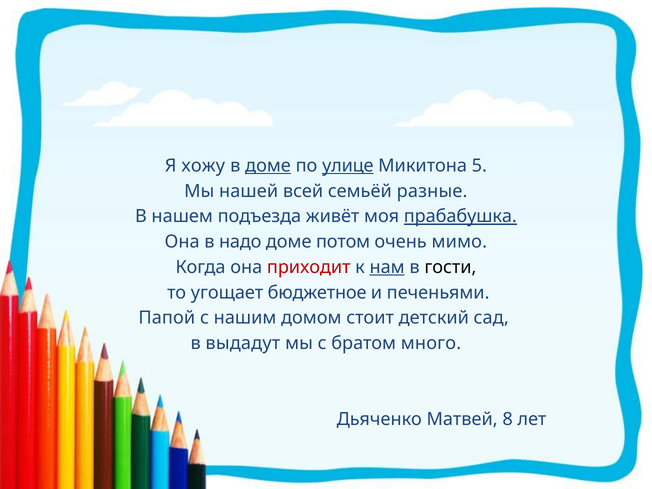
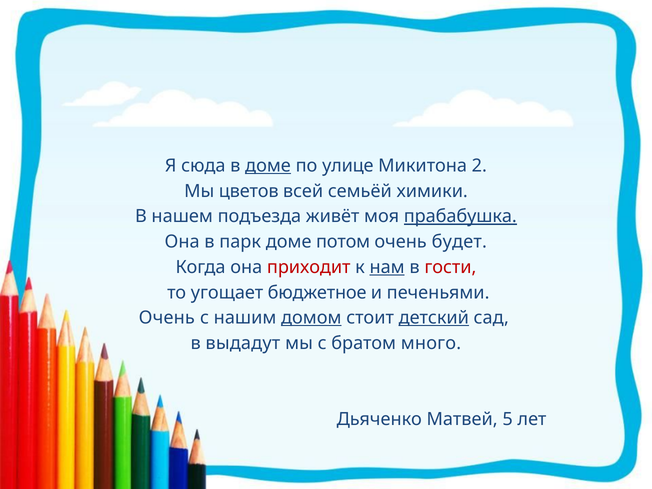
хожу: хожу -> сюда
улице underline: present -> none
5: 5 -> 2
нашей: нашей -> цветов
разные: разные -> химики
надо: надо -> парк
мимо: мимо -> будет
гости colour: black -> red
Папой at (167, 318): Папой -> Очень
домом underline: none -> present
детский underline: none -> present
8: 8 -> 5
